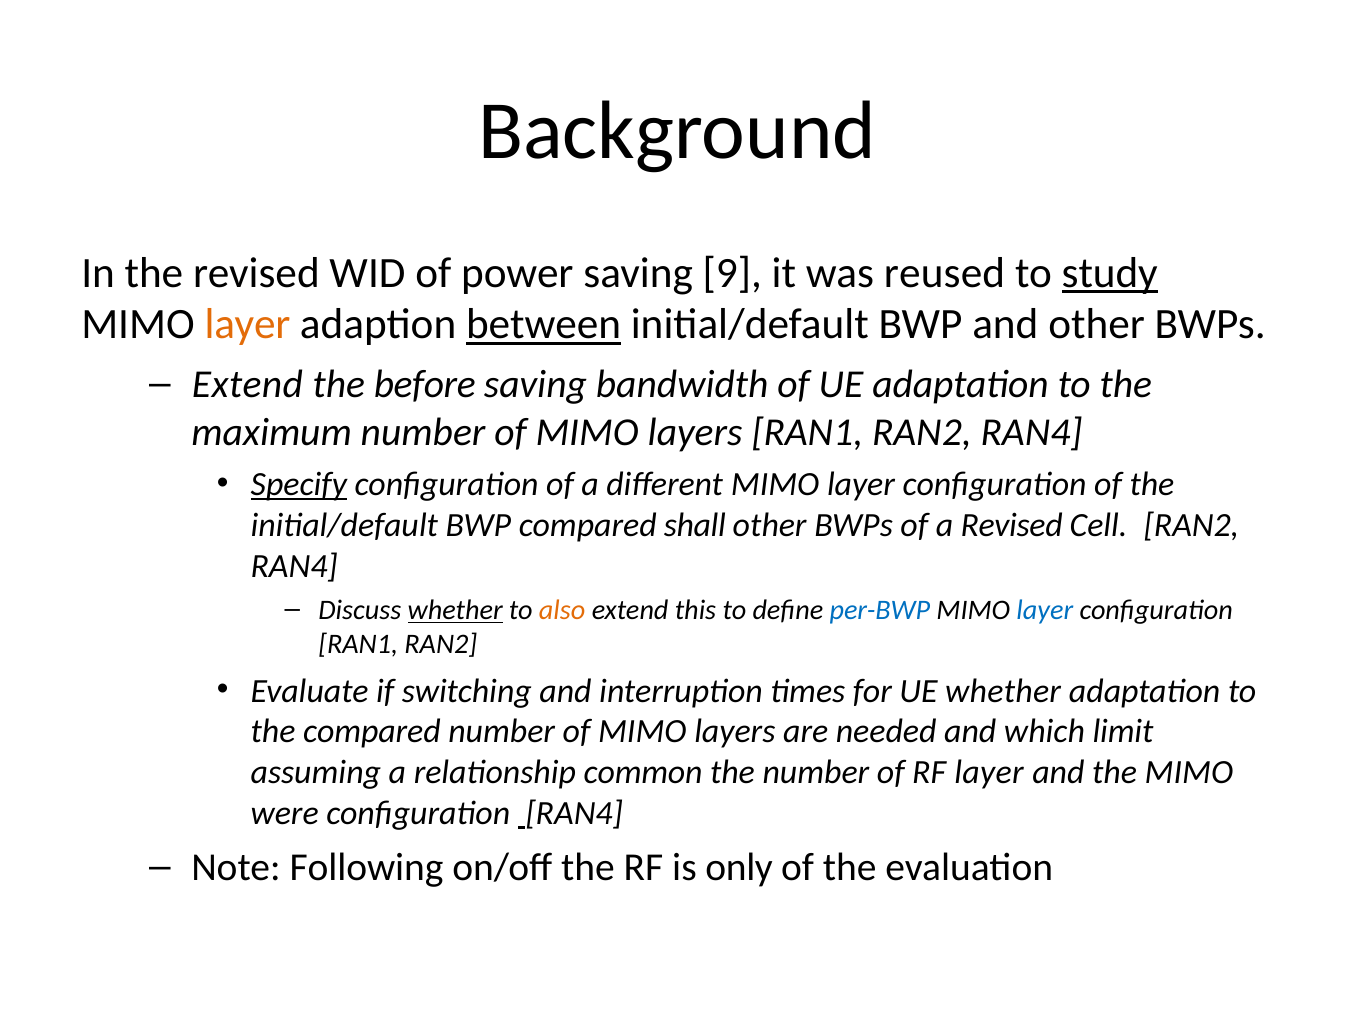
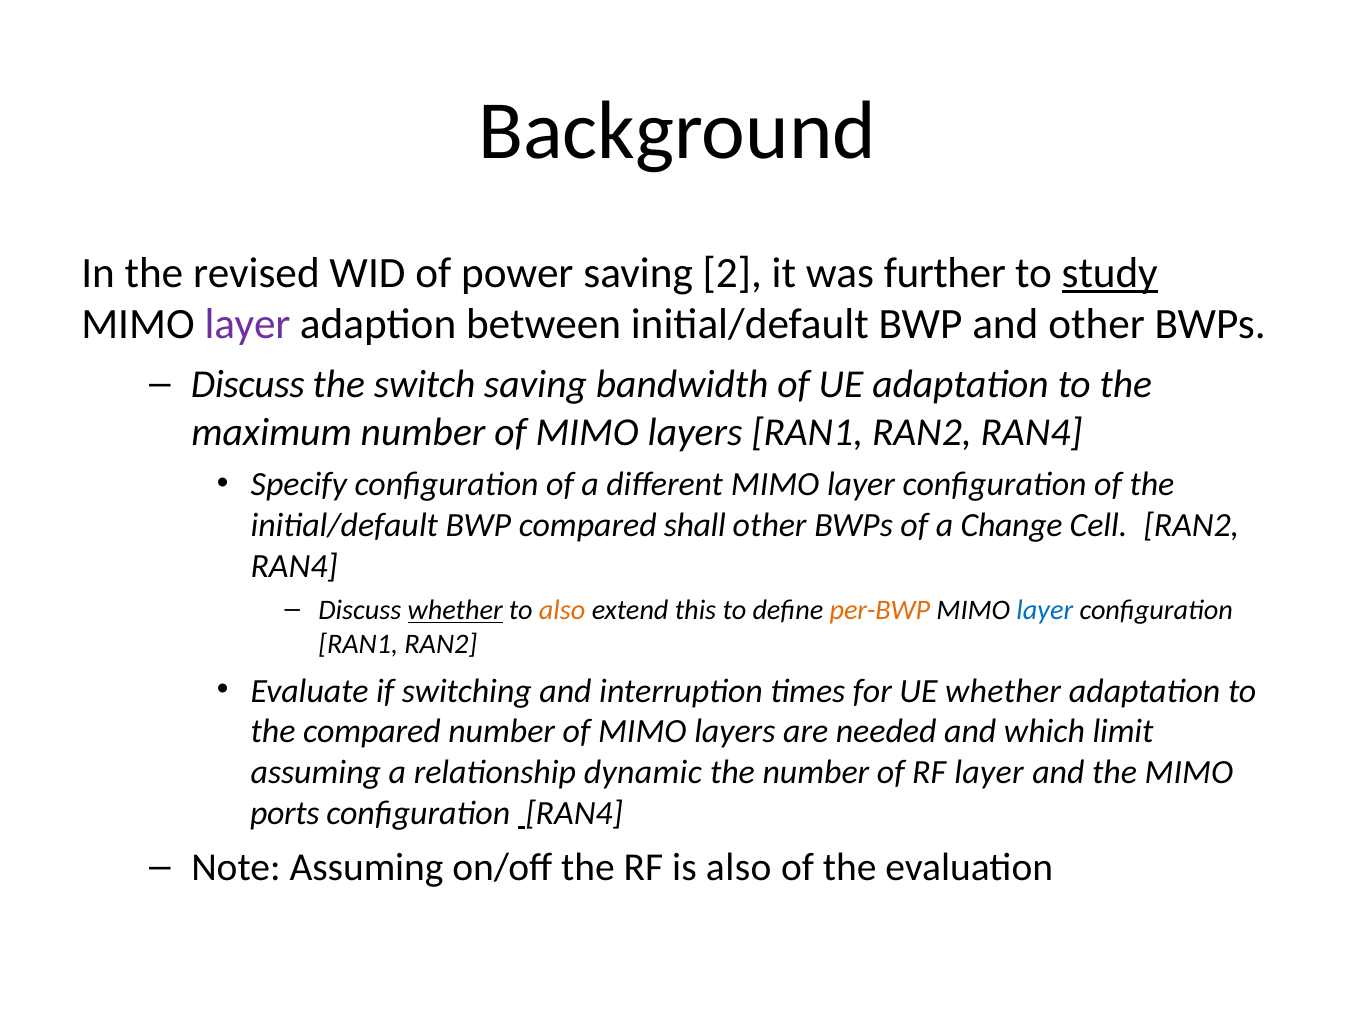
9: 9 -> 2
reused: reused -> further
layer at (247, 325) colour: orange -> purple
between underline: present -> none
Extend at (247, 385): Extend -> Discuss
before: before -> switch
Specify underline: present -> none
a Revised: Revised -> Change
per-BWP colour: blue -> orange
common: common -> dynamic
were: were -> ports
Note Following: Following -> Assuming
is only: only -> also
